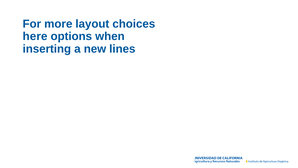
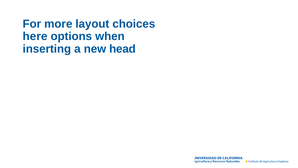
lines: lines -> head
